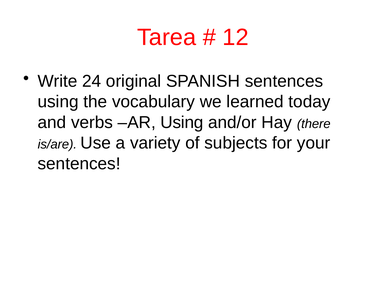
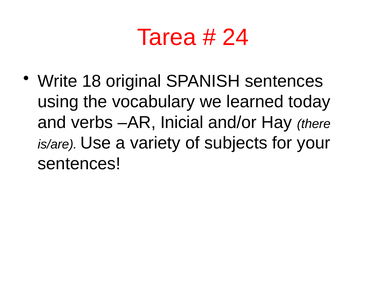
12: 12 -> 24
24: 24 -> 18
AR Using: Using -> Inicial
